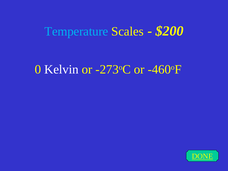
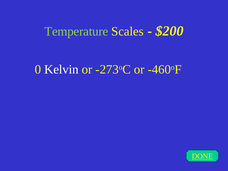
Temperature colour: light blue -> light green
